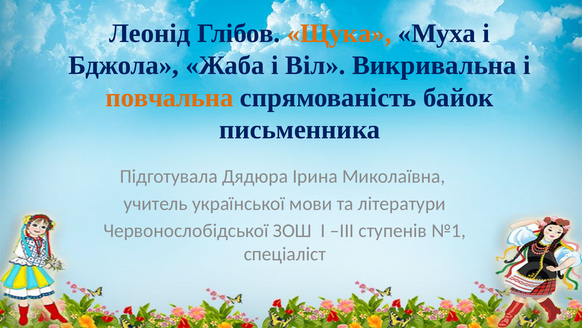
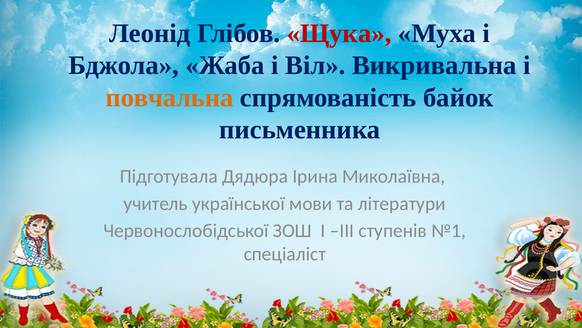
Щука colour: orange -> red
